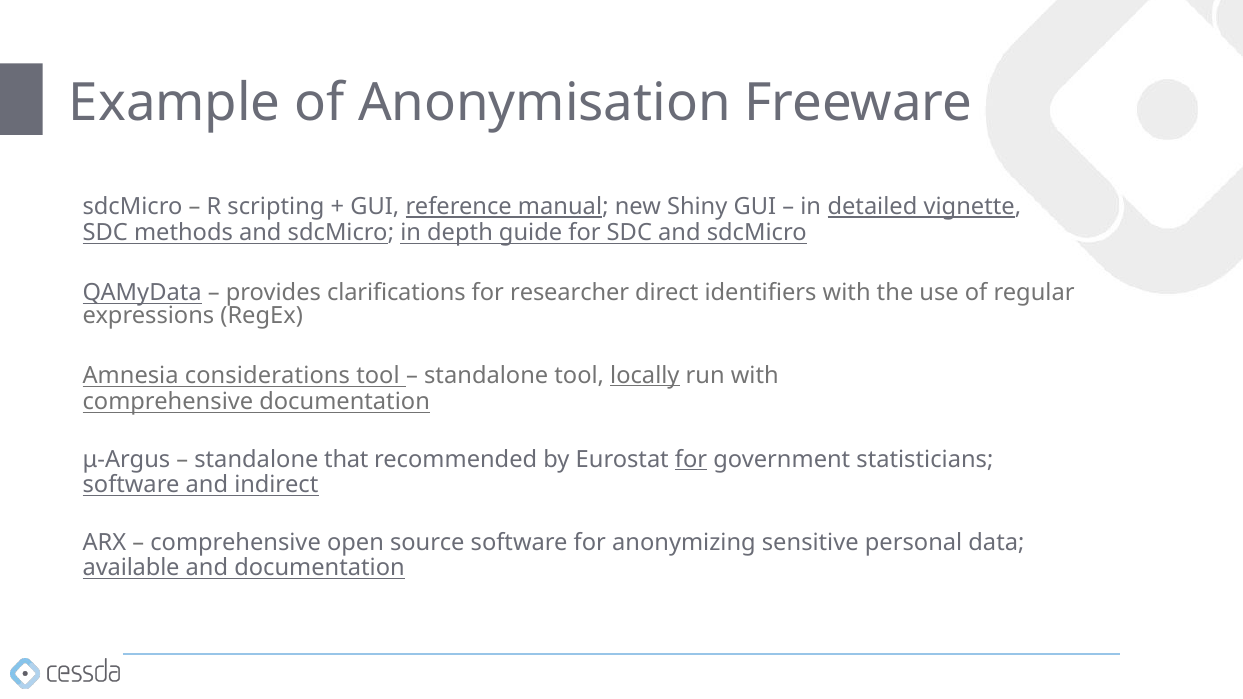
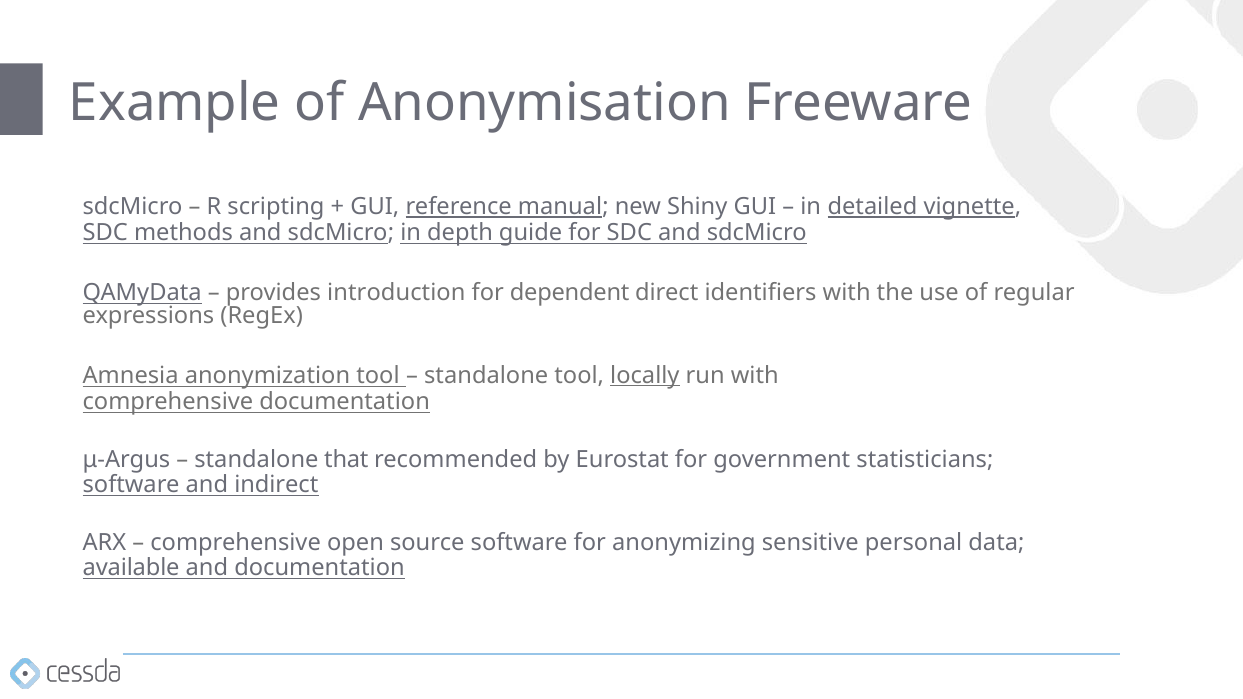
clarifications: clarifications -> introduction
researcher: researcher -> dependent
considerations: considerations -> anonymization
for at (691, 459) underline: present -> none
